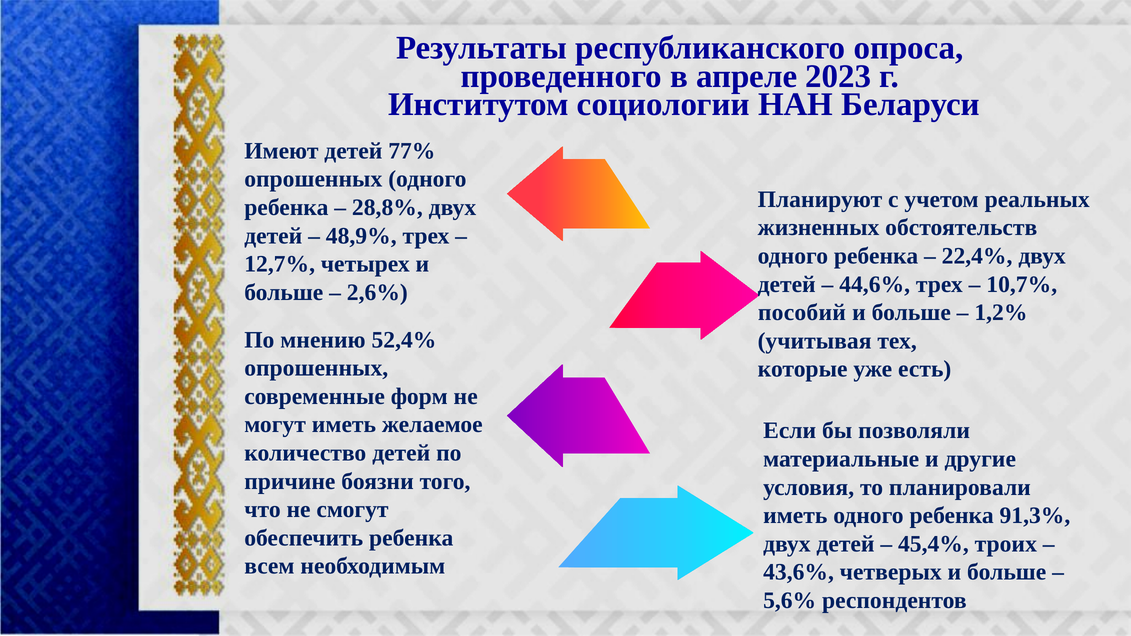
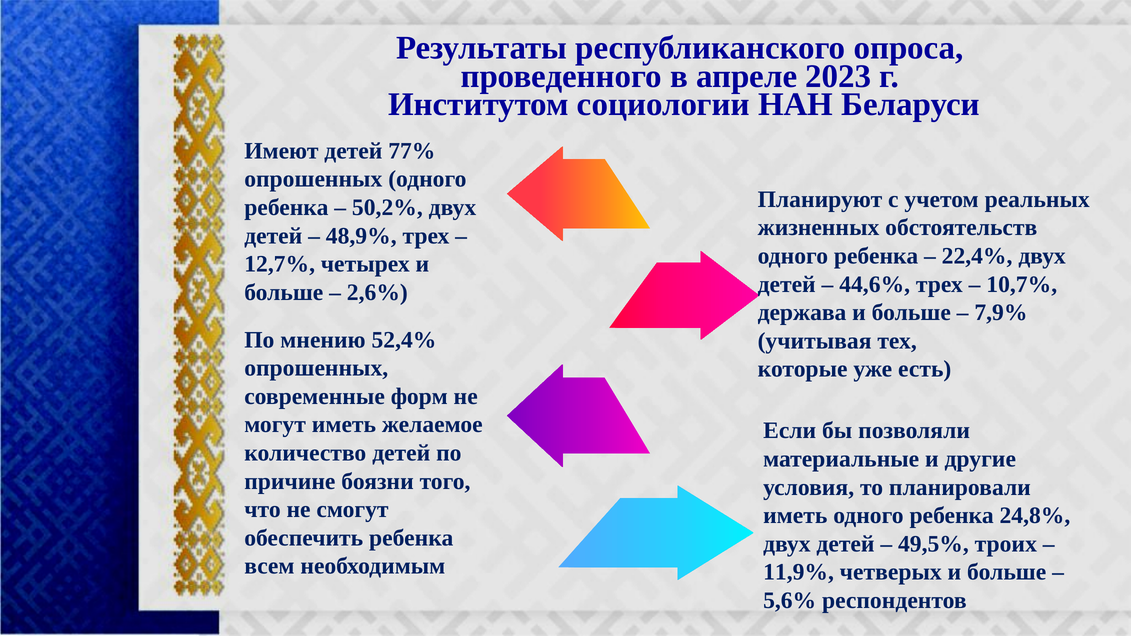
28,8%: 28,8% -> 50,2%
пособий: пособий -> держава
1,2%: 1,2% -> 7,9%
91,3%: 91,3% -> 24,8%
45,4%: 45,4% -> 49,5%
43,6%: 43,6% -> 11,9%
